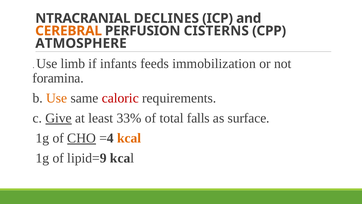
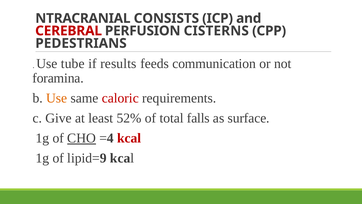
DECLINES: DECLINES -> CONSISTS
CEREBRAL colour: orange -> red
ATMOSPHERE: ATMOSPHERE -> PEDESTRIANS
limb: limb -> tube
infants: infants -> results
immobilization: immobilization -> communication
Give underline: present -> none
33%: 33% -> 52%
kcal at (129, 138) colour: orange -> red
